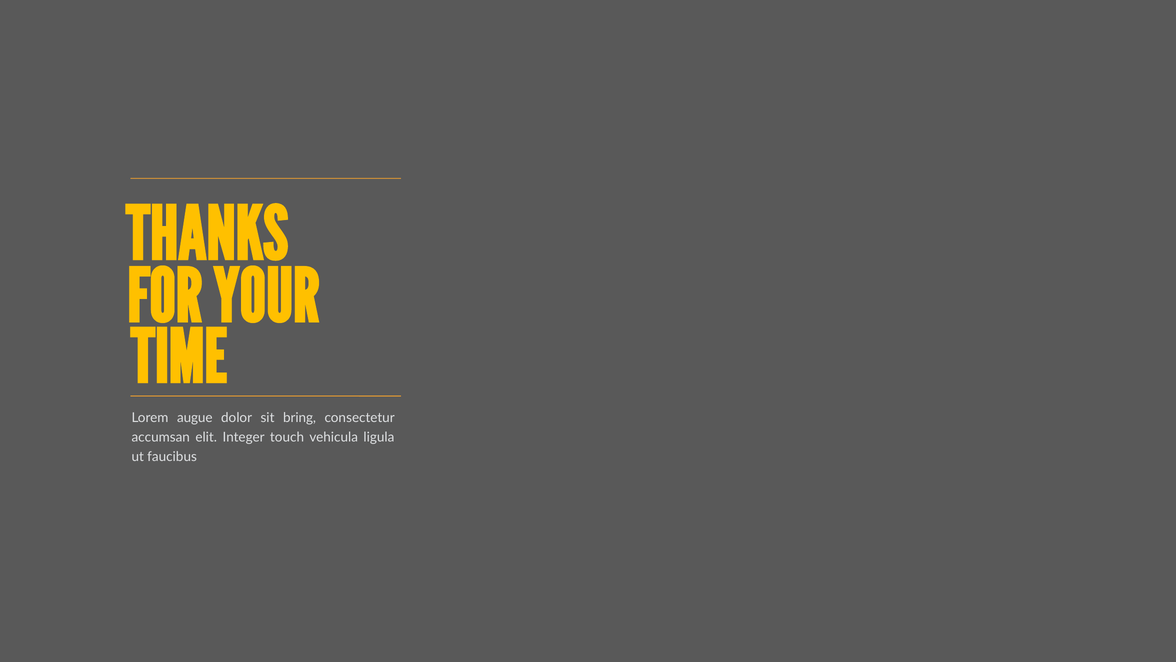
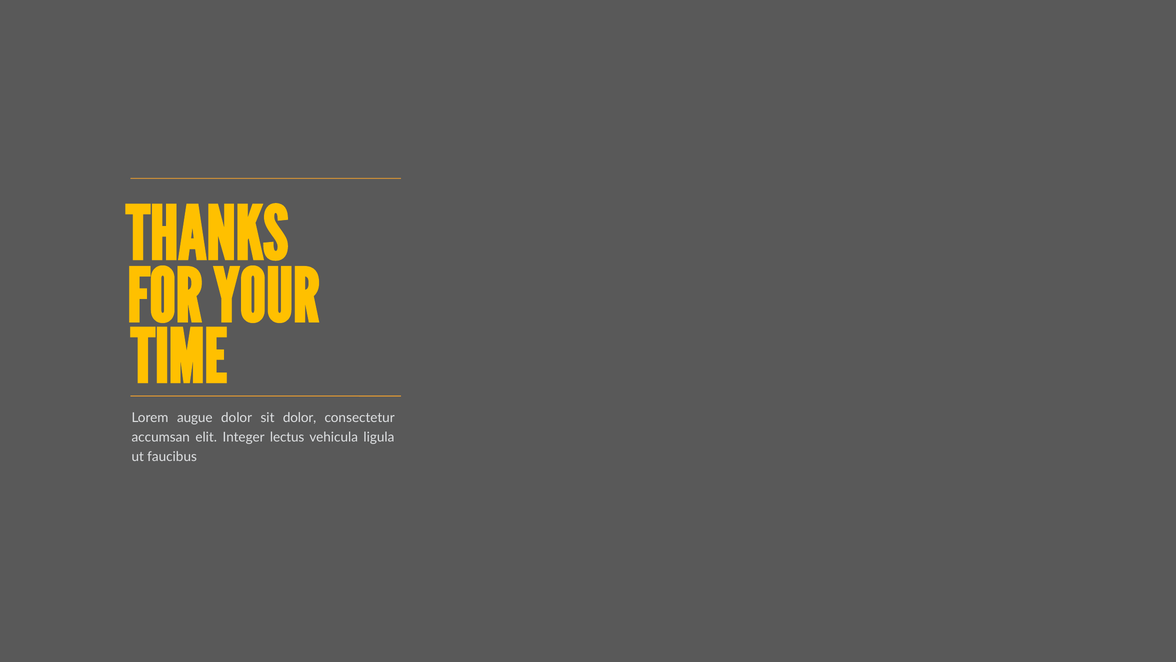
sit bring: bring -> dolor
touch: touch -> lectus
